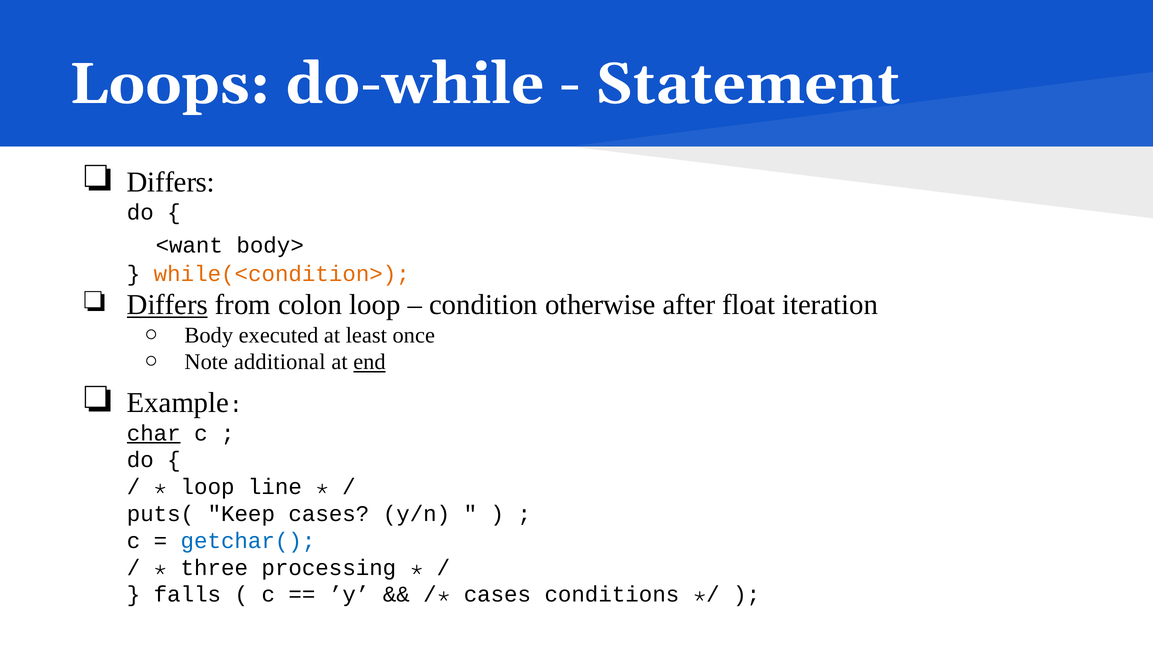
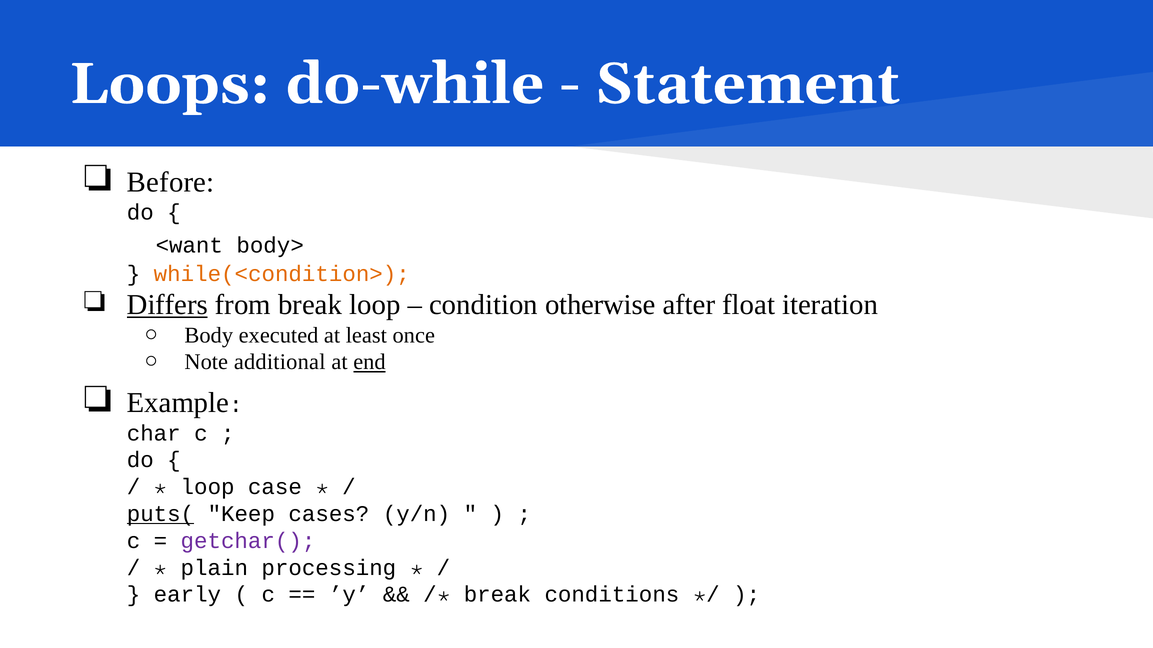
Differs at (171, 182): Differs -> Before
from colon: colon -> break
char underline: present -> none
line: line -> case
puts( underline: none -> present
getchar( colour: blue -> purple
three: three -> plain
falls: falls -> early
cases at (497, 595): cases -> break
